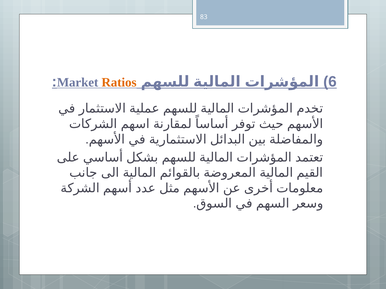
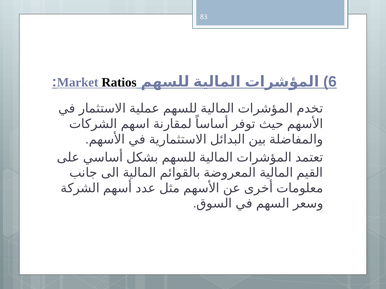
Ratios colour: orange -> black
